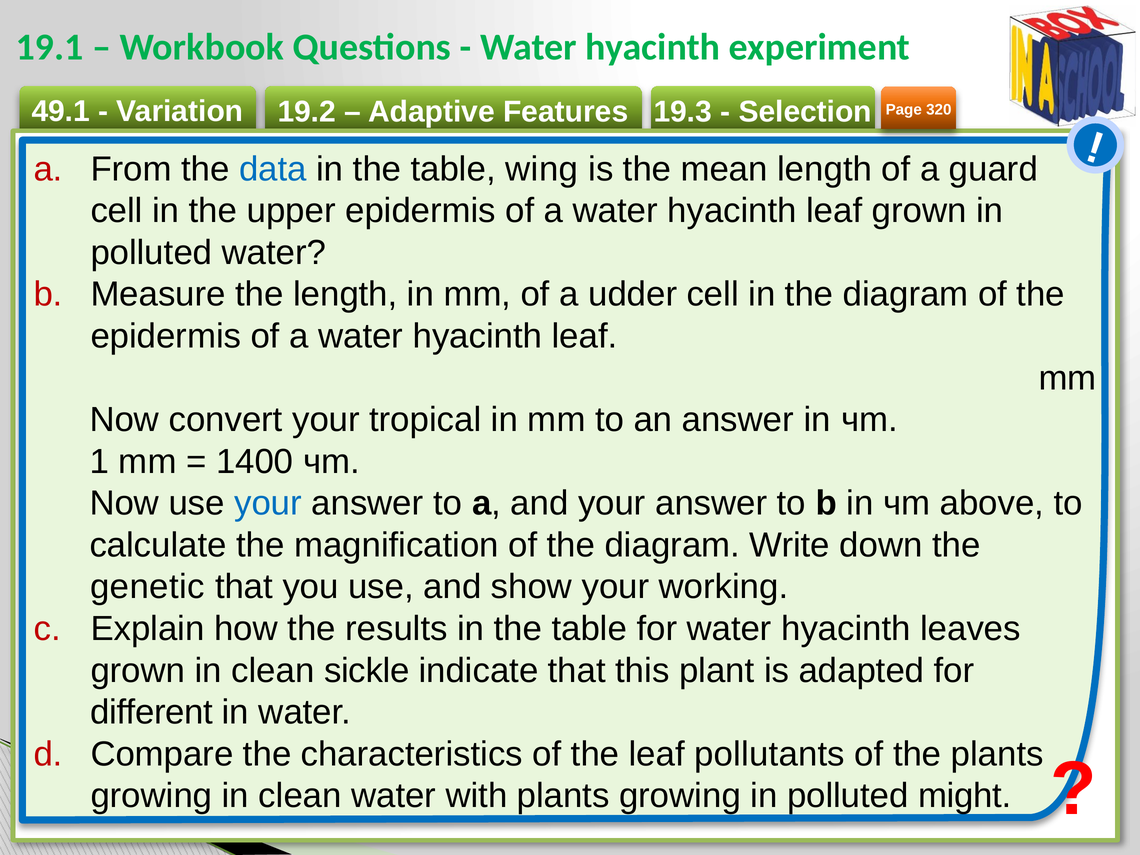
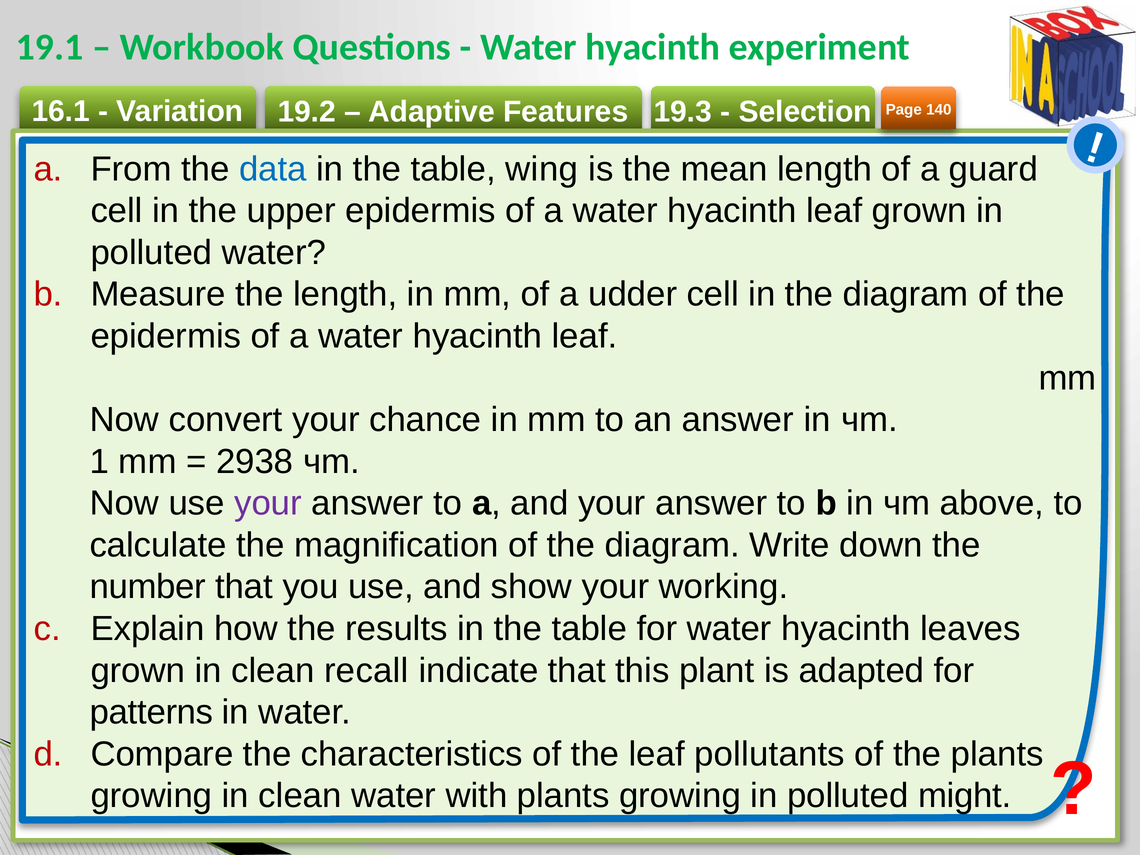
49.1: 49.1 -> 16.1
320: 320 -> 140
tropical: tropical -> chance
1400: 1400 -> 2938
your at (268, 503) colour: blue -> purple
genetic: genetic -> number
sickle: sickle -> recall
different: different -> patterns
